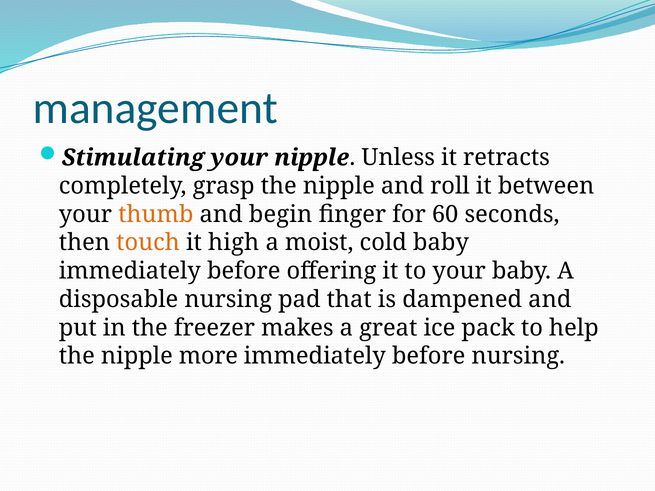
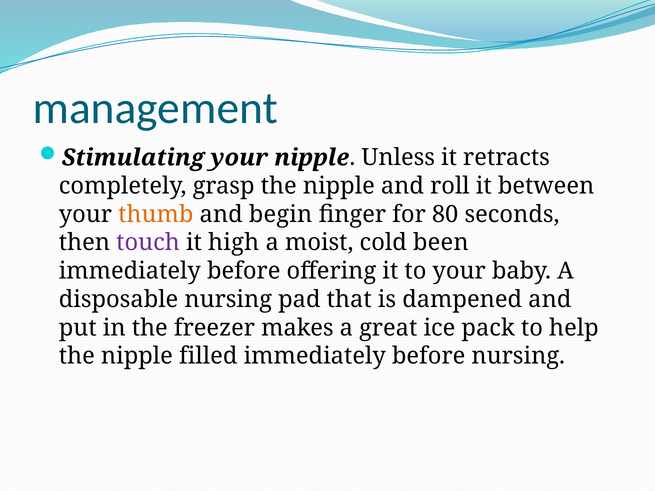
60: 60 -> 80
touch colour: orange -> purple
cold baby: baby -> been
more: more -> filled
